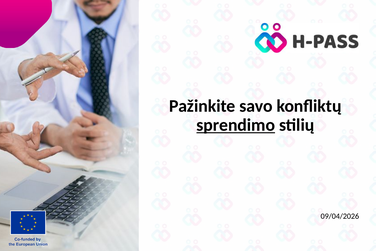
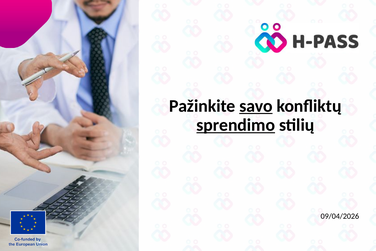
savo underline: none -> present
